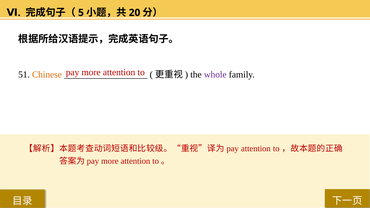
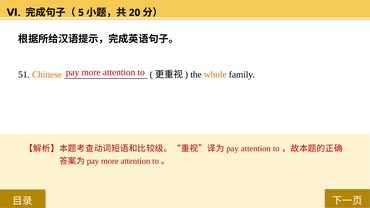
whole colour: purple -> orange
